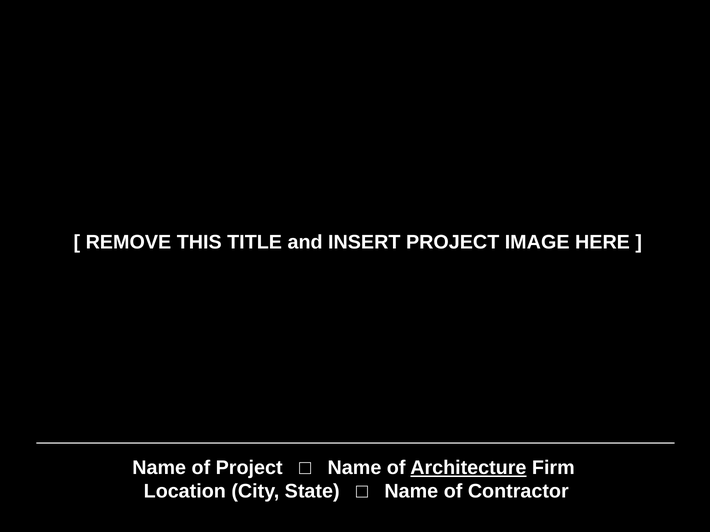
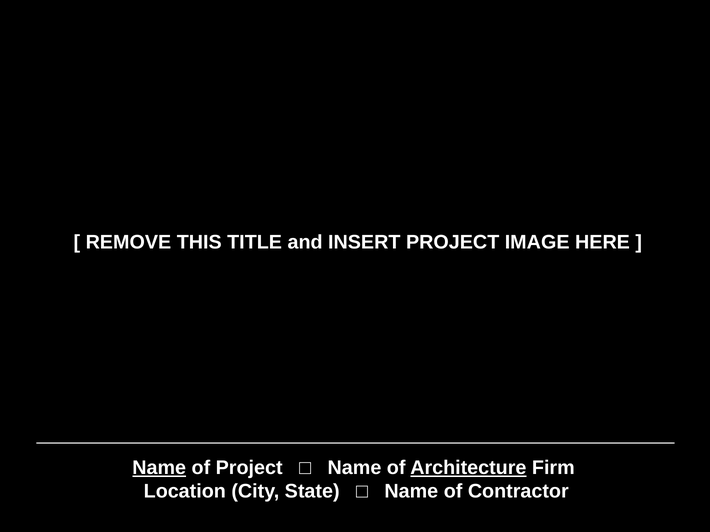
Name at (159, 468) underline: none -> present
